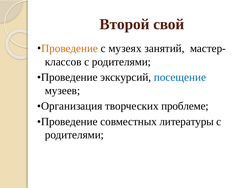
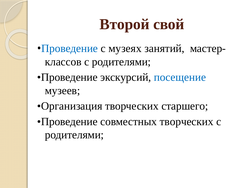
Проведение at (70, 48) colour: orange -> blue
проблеме: проблеме -> старшего
совместных литературы: литературы -> творческих
